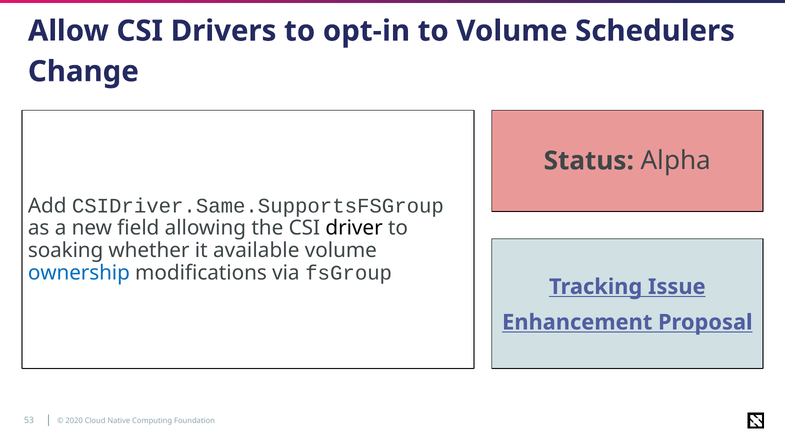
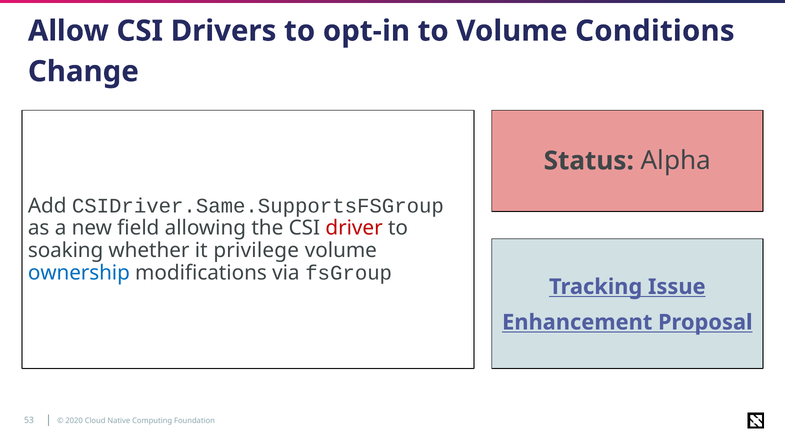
Schedulers: Schedulers -> Conditions
driver colour: black -> red
available: available -> privilege
